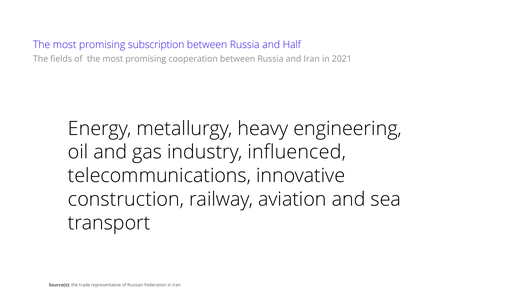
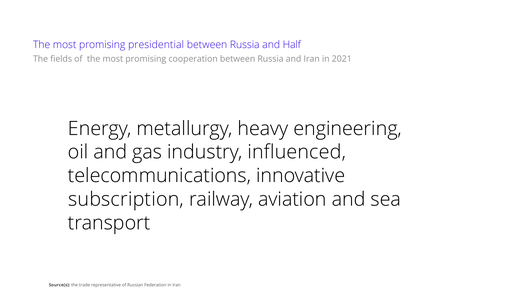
subscription: subscription -> presidential
construction: construction -> subscription
